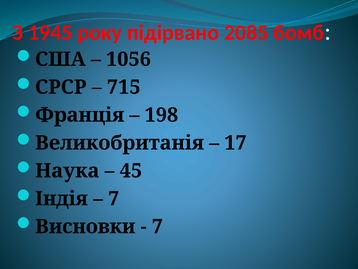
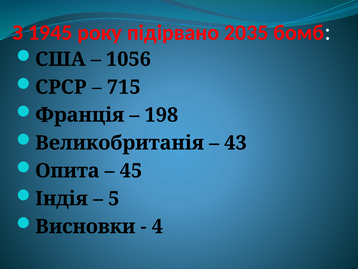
2085: 2085 -> 2035
17: 17 -> 43
Наука: Наука -> Опита
7 at (114, 198): 7 -> 5
7 at (157, 226): 7 -> 4
